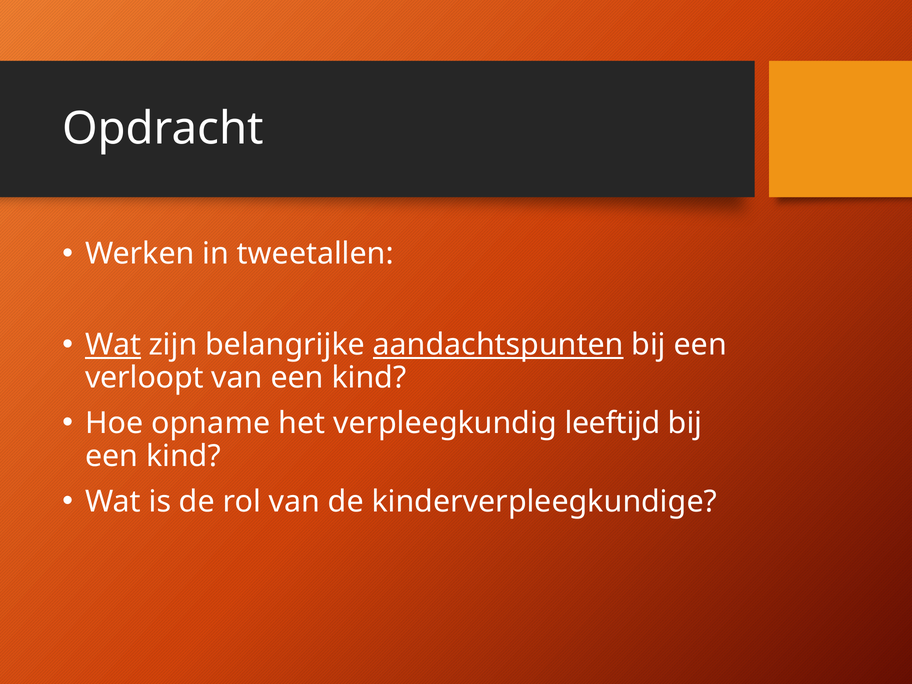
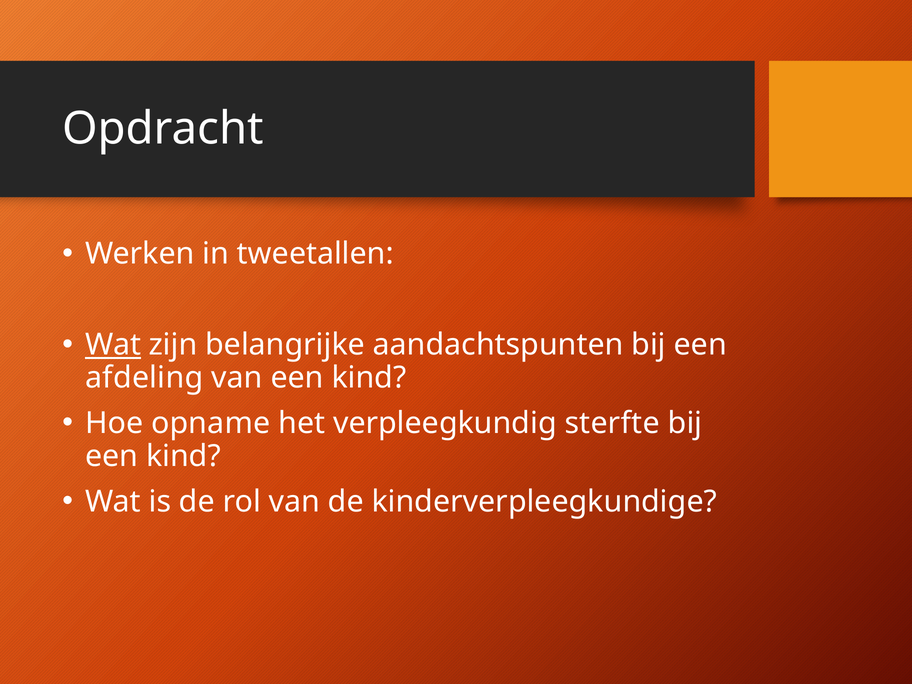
aandachtspunten underline: present -> none
verloopt: verloopt -> afdeling
leeftijd: leeftijd -> sterfte
